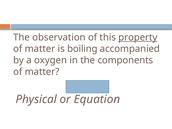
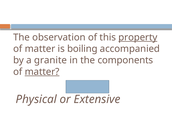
oxygen: oxygen -> granite
matter at (42, 72) underline: none -> present
Equation: Equation -> Extensive
